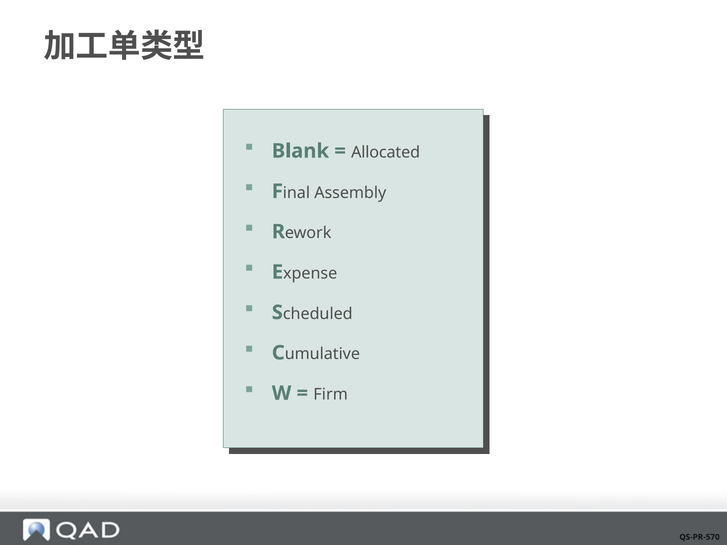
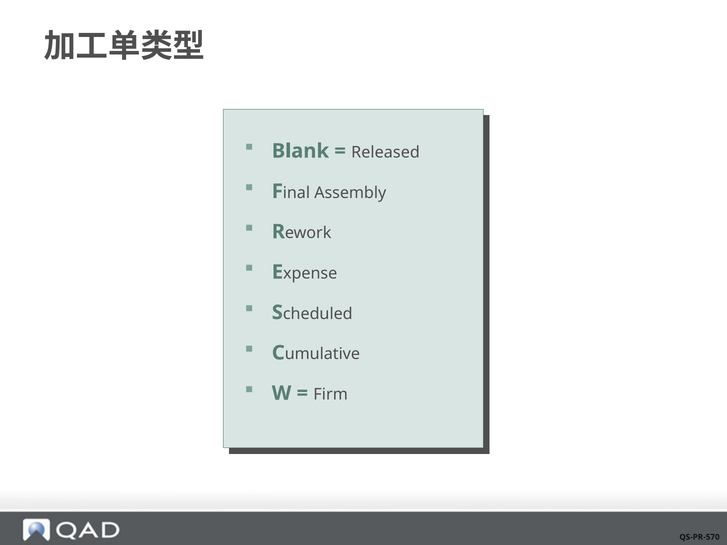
Allocated: Allocated -> Released
